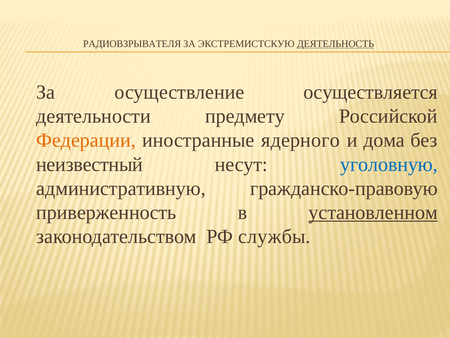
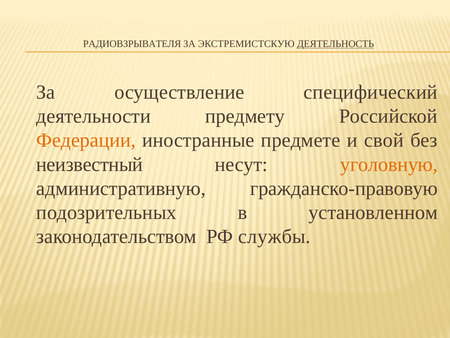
осуществляется: осуществляется -> специфический
ядерного: ядерного -> предмете
дома: дома -> свой
уголовную colour: blue -> orange
приверженность: приверженность -> подозрительных
установленном underline: present -> none
